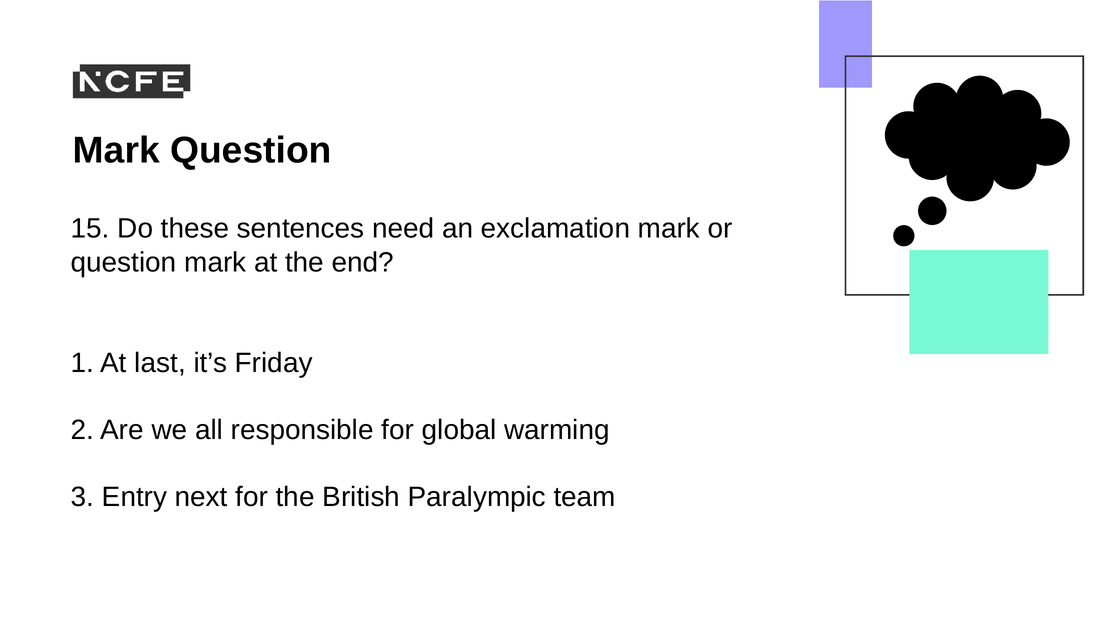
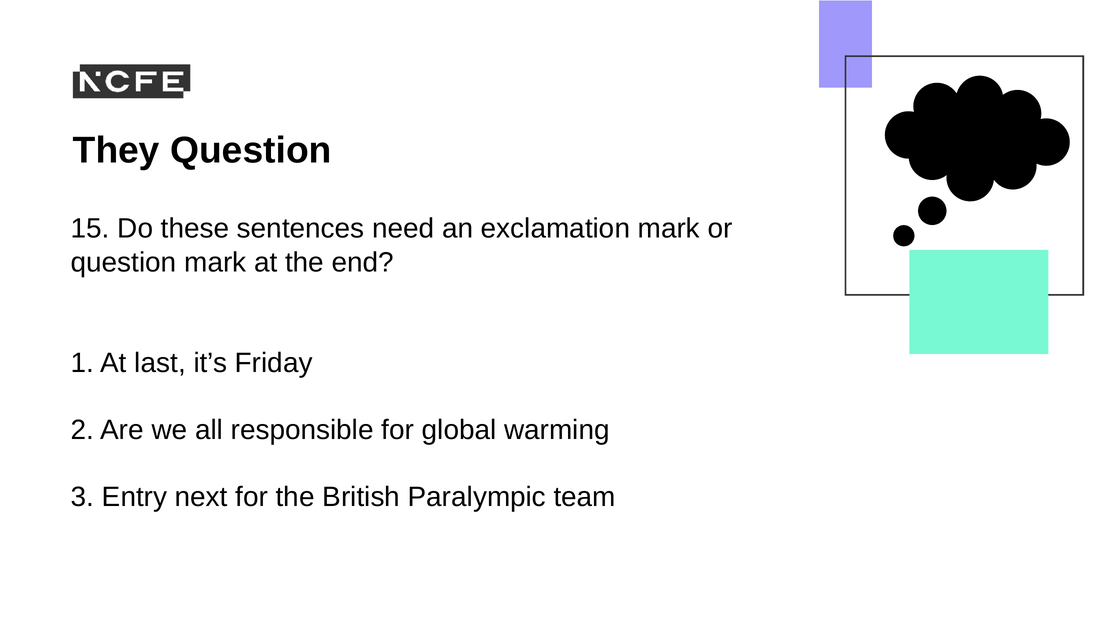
Mark at (116, 151): Mark -> They
